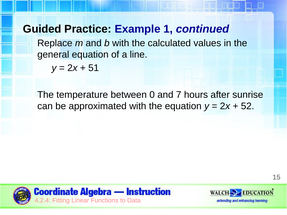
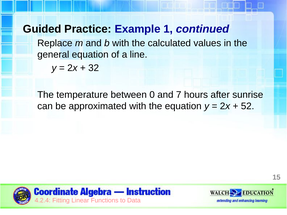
51: 51 -> 32
